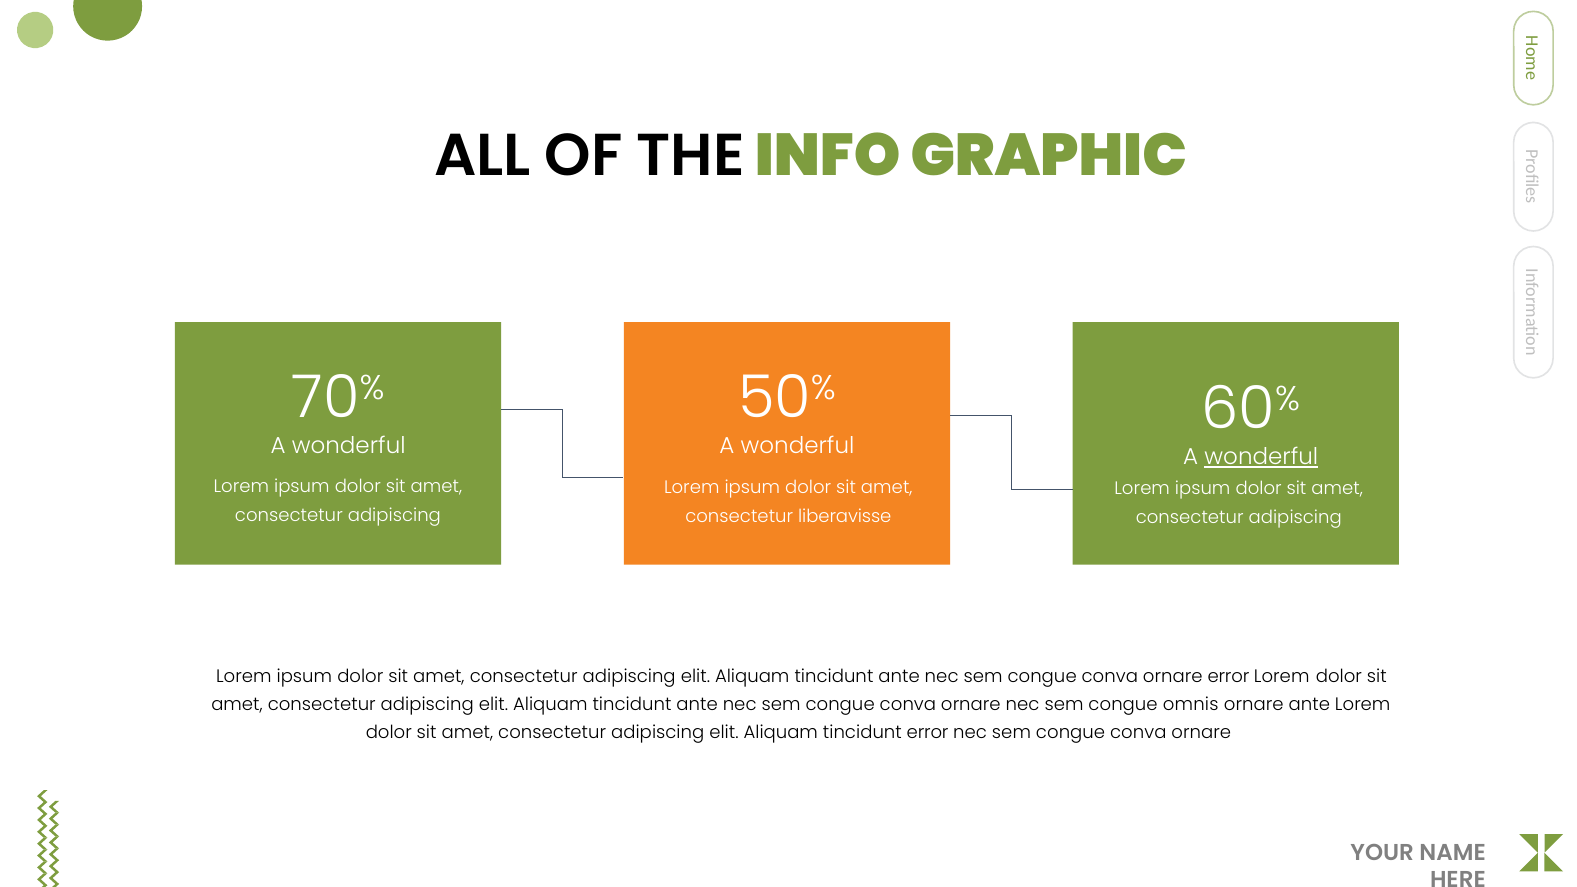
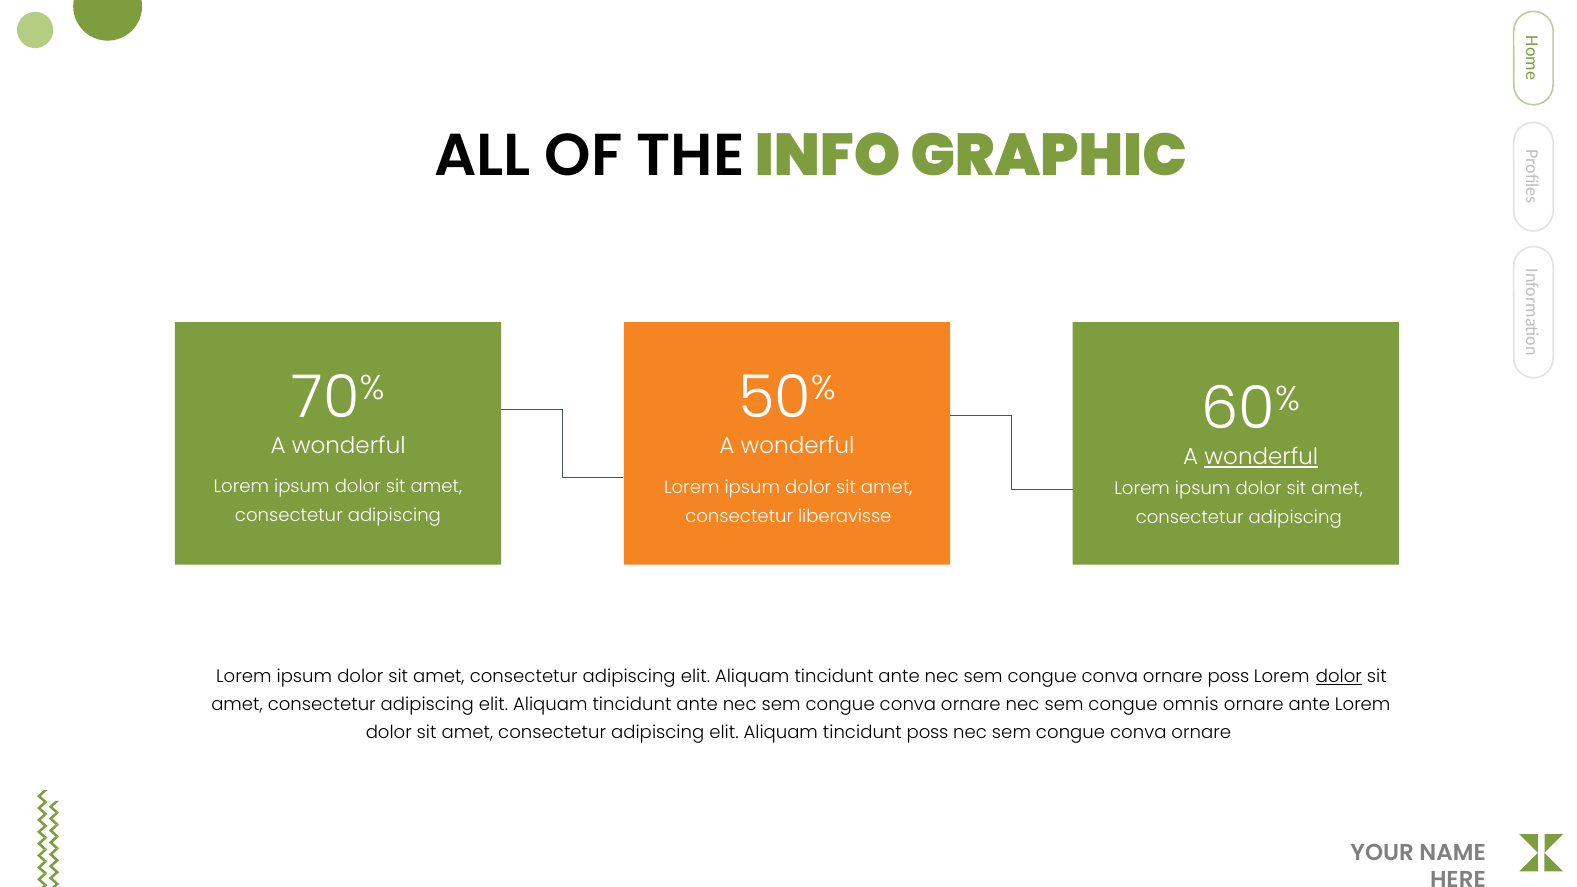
ornare error: error -> poss
dolor at (1339, 677) underline: none -> present
tincidunt error: error -> poss
